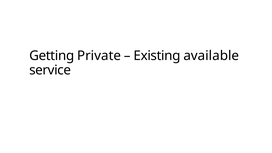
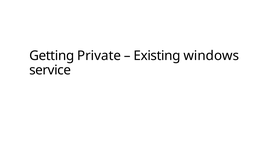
available: available -> windows
